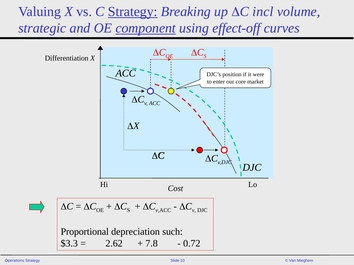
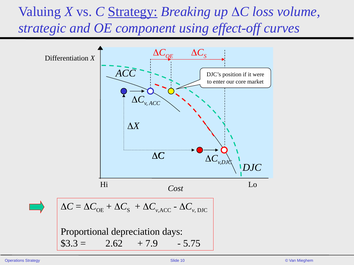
incl: incl -> loss
component underline: present -> none
such: such -> days
7.8: 7.8 -> 7.9
0.72: 0.72 -> 5.75
